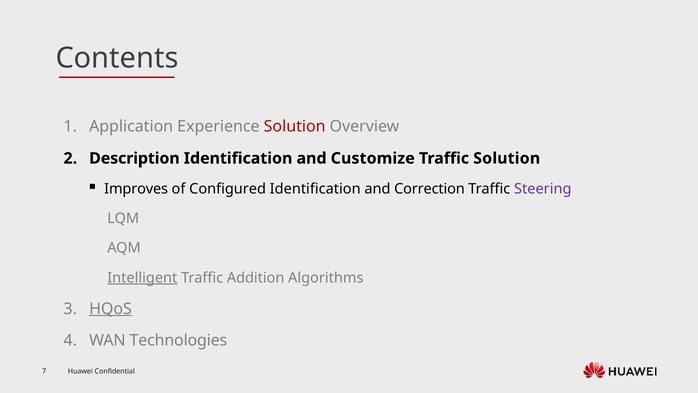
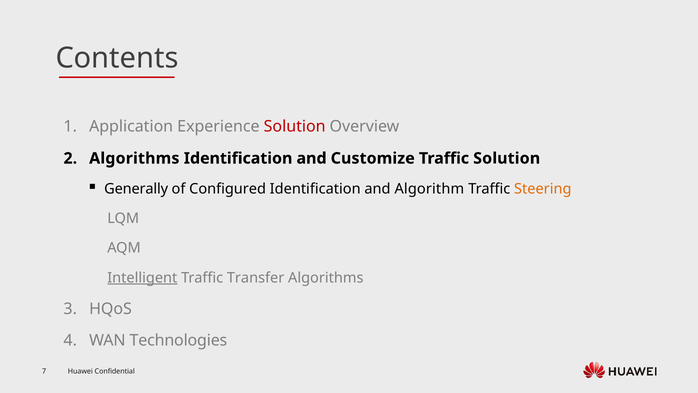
Description at (134, 158): Description -> Algorithms
Improves: Improves -> Generally
Correction: Correction -> Algorithm
Steering colour: purple -> orange
Addition: Addition -> Transfer
HQoS underline: present -> none
